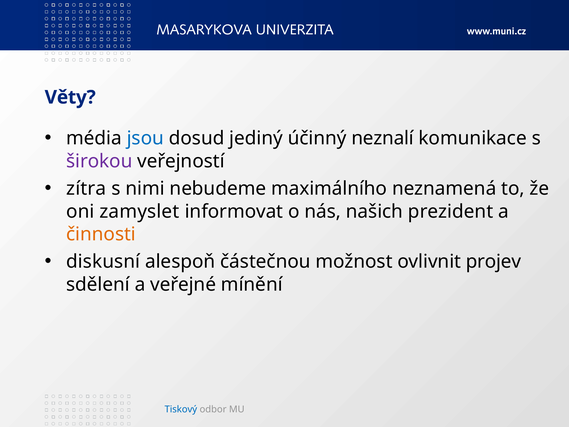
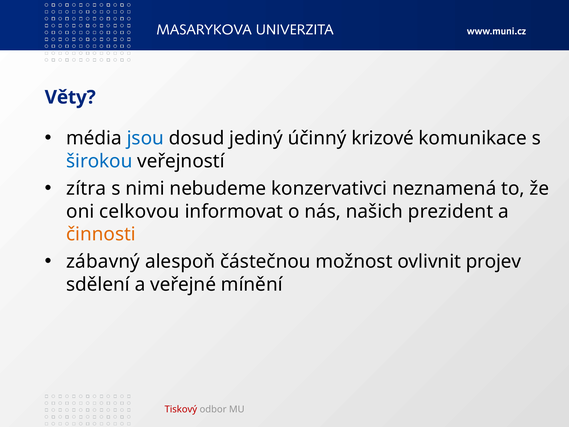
neznalí: neznalí -> krizové
širokou colour: purple -> blue
maximálního: maximálního -> konzervativci
zamyslet: zamyslet -> celkovou
diskusní: diskusní -> zábavný
Tiskový colour: blue -> red
